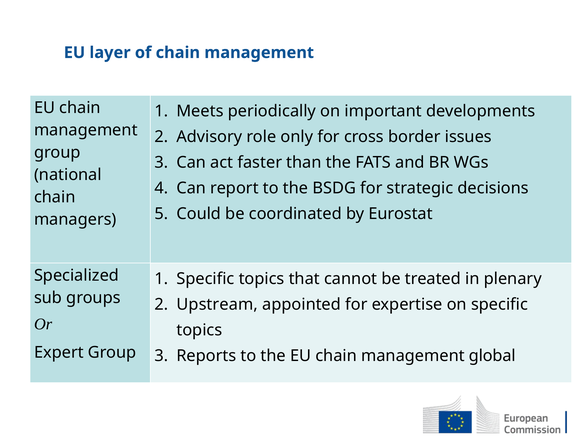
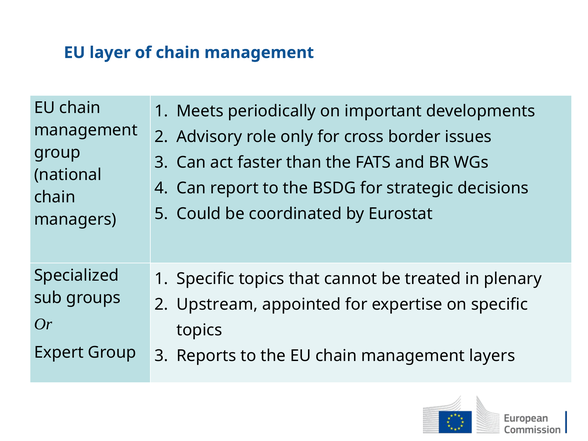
global: global -> layers
